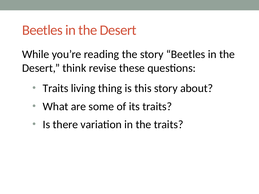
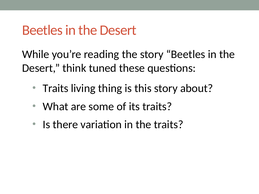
revise: revise -> tuned
